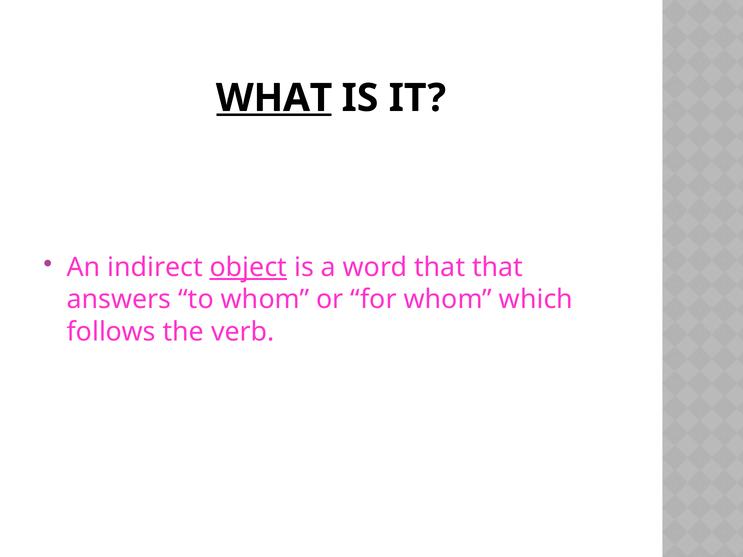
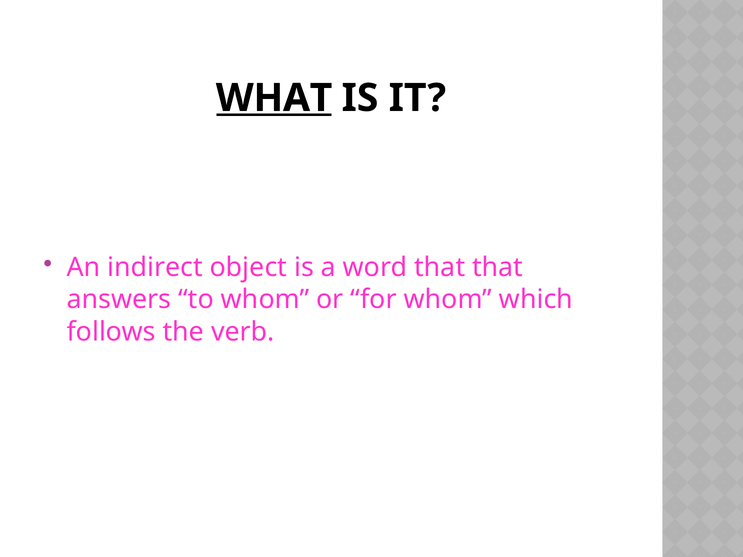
object underline: present -> none
